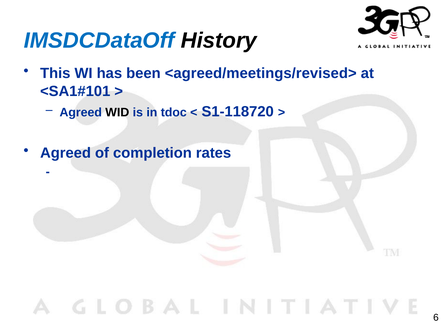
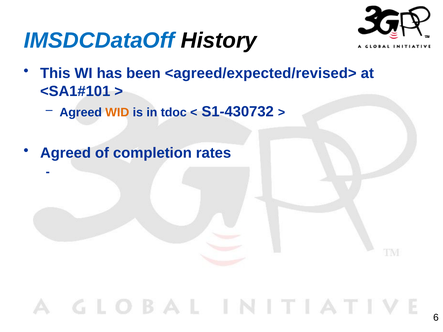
<agreed/meetings/revised>: <agreed/meetings/revised> -> <agreed/expected/revised>
WID colour: black -> orange
S1-118720: S1-118720 -> S1-430732
